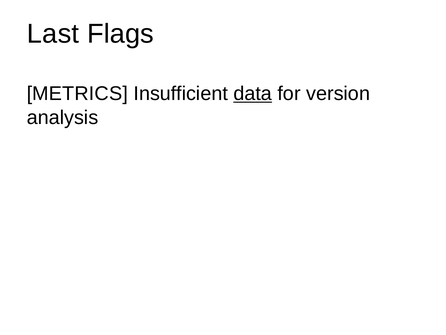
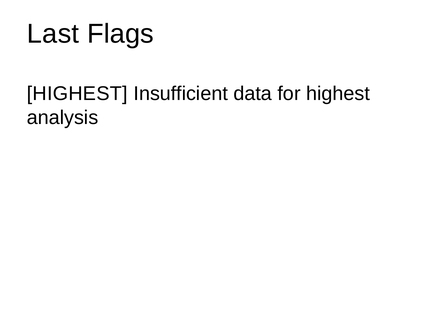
METRICS at (77, 94): METRICS -> HIGHEST
data underline: present -> none
for version: version -> highest
